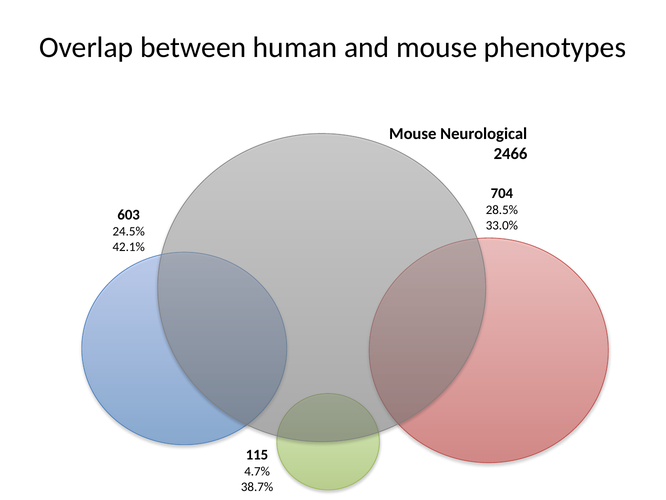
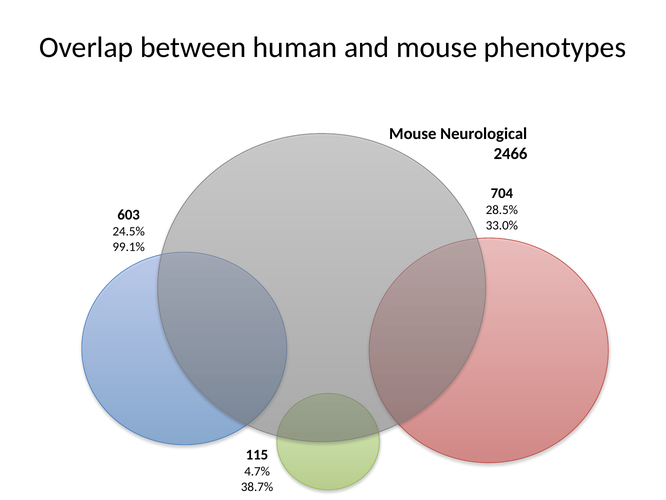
42.1%: 42.1% -> 99.1%
